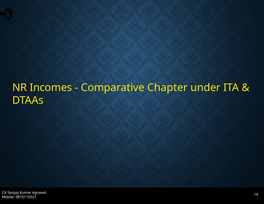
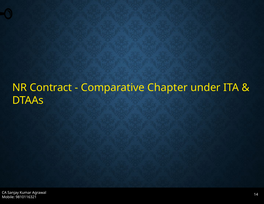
Incomes: Incomes -> Contract
